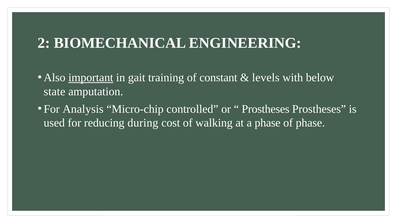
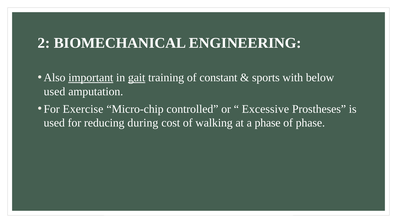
gait underline: none -> present
levels: levels -> sports
state at (55, 92): state -> used
Analysis: Analysis -> Exercise
Prostheses at (266, 109): Prostheses -> Excessive
